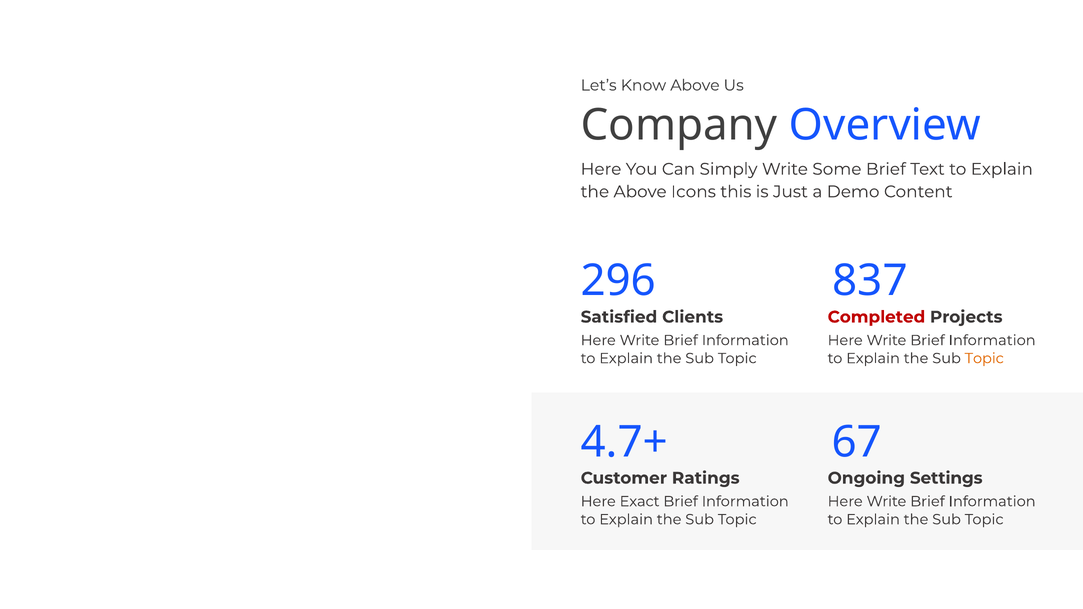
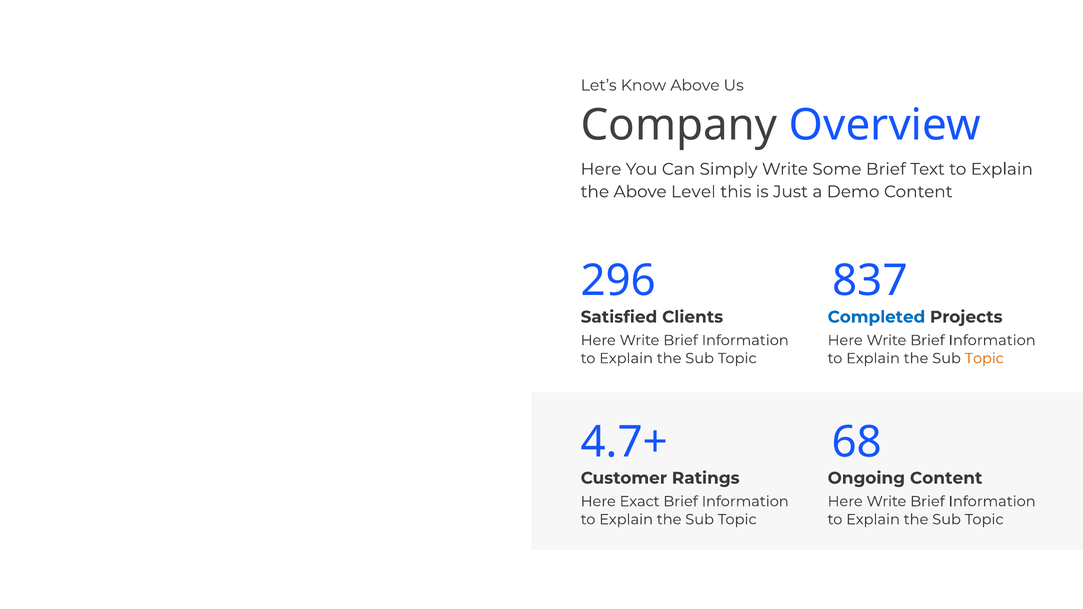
Icons: Icons -> Level
Completed colour: red -> blue
67: 67 -> 68
Ongoing Settings: Settings -> Content
